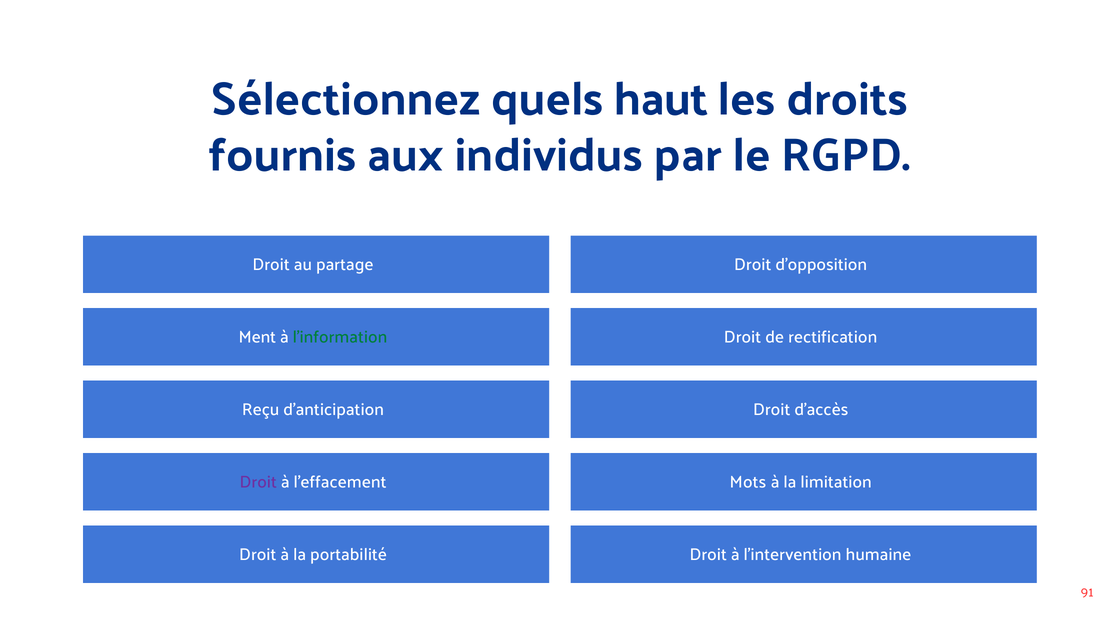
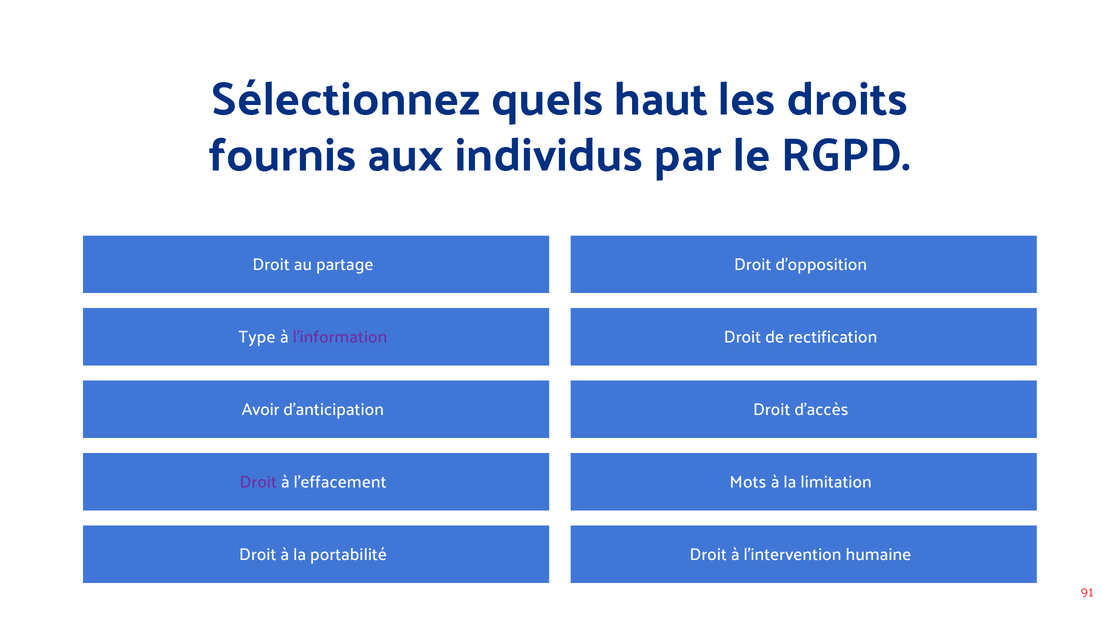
Ment: Ment -> Type
l'information colour: green -> purple
Reçu: Reçu -> Avoir
